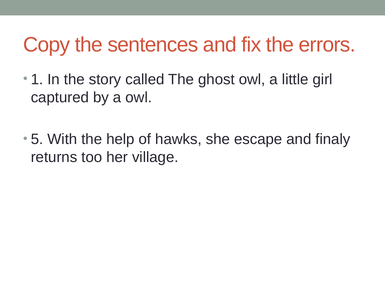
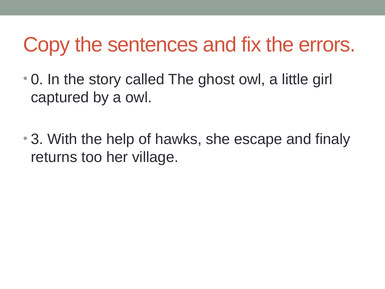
1: 1 -> 0
5: 5 -> 3
